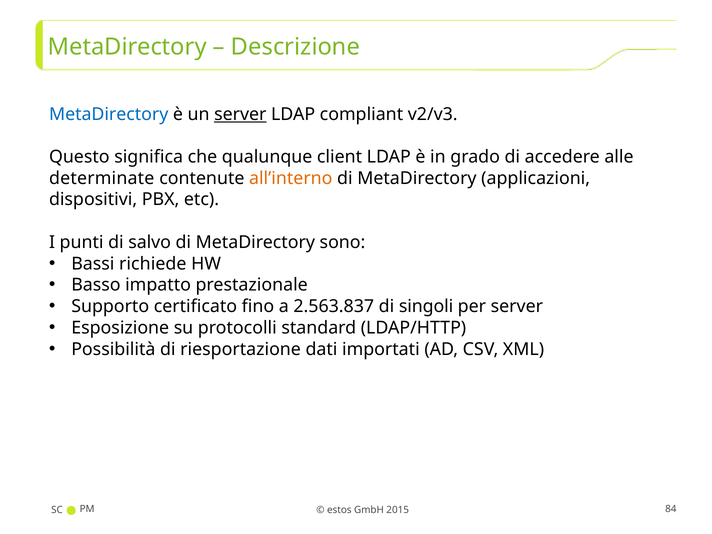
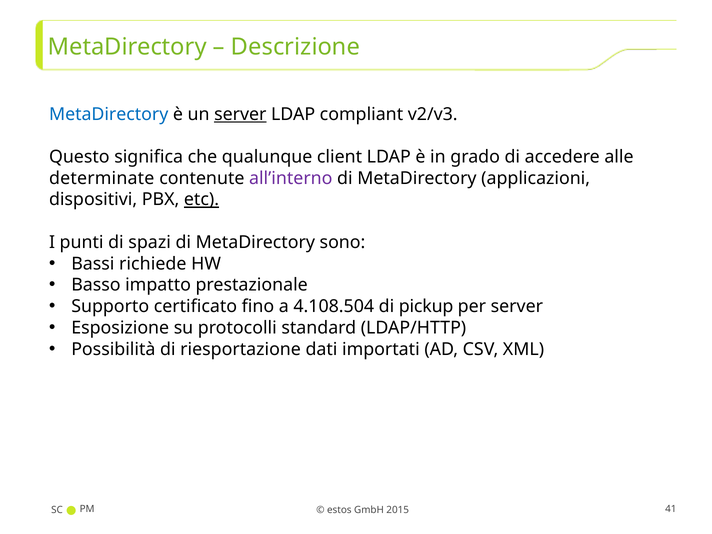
all’interno colour: orange -> purple
etc underline: none -> present
salvo: salvo -> spazi
2.563.837: 2.563.837 -> 4.108.504
singoli: singoli -> pickup
84: 84 -> 41
